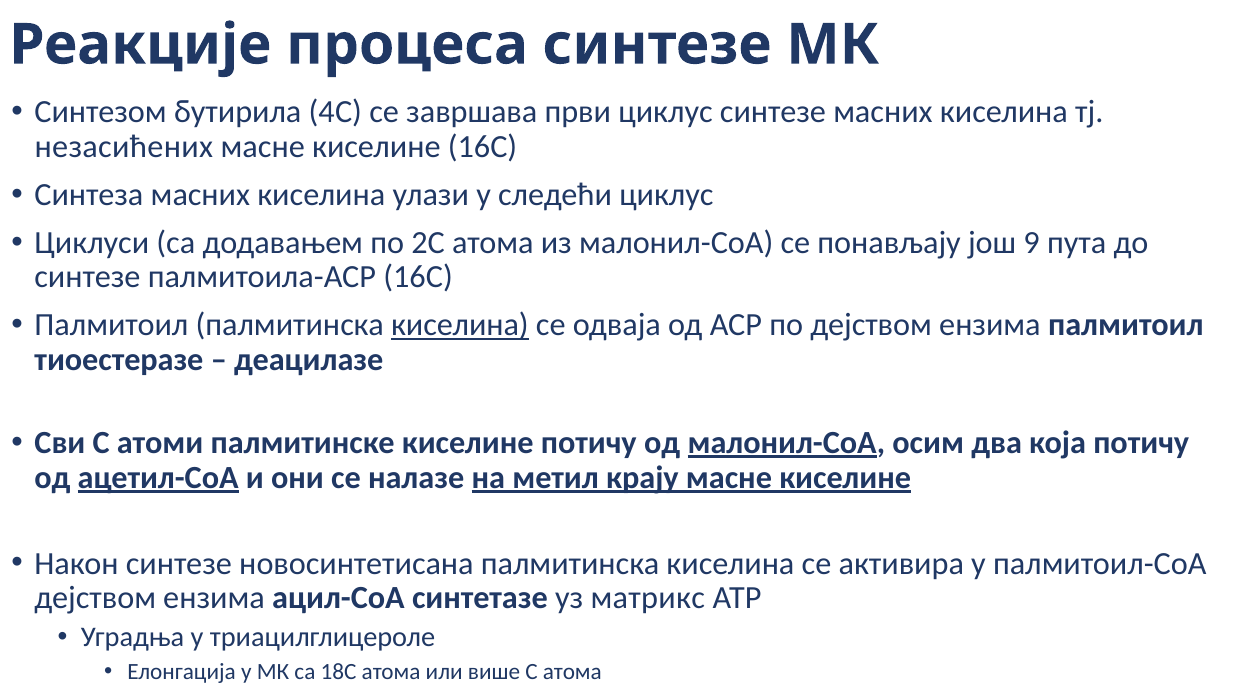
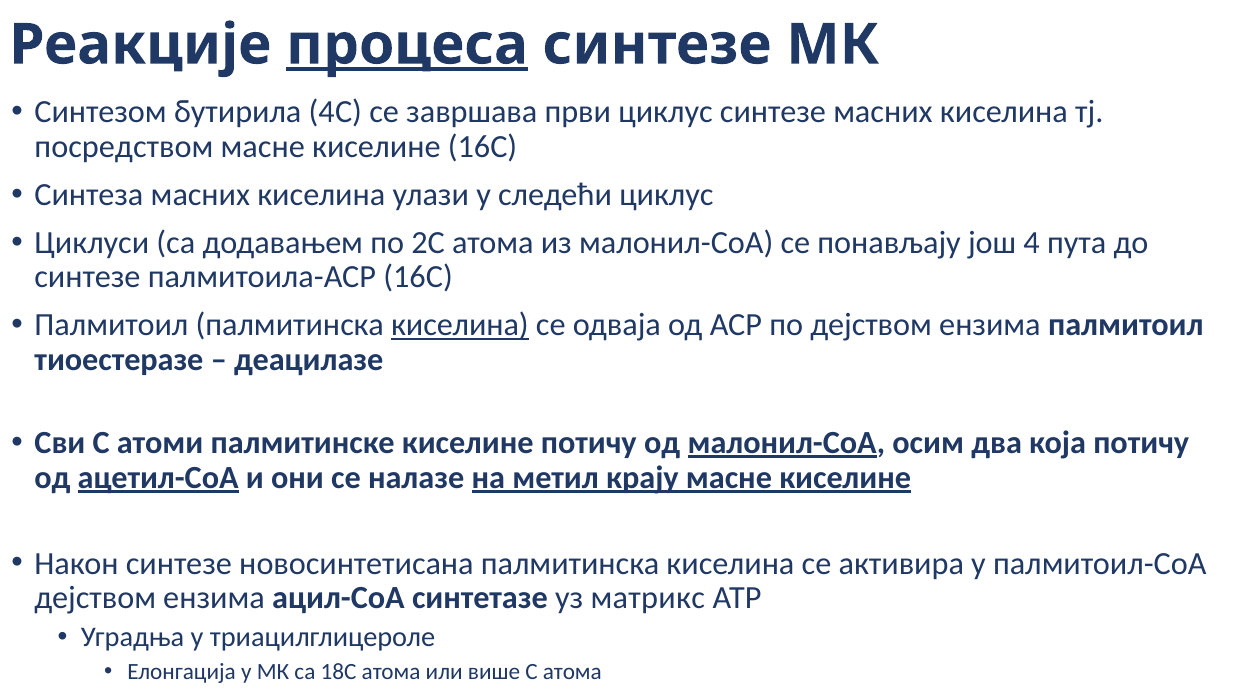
процеса underline: none -> present
незасићених: незасићених -> посредством
9: 9 -> 4
